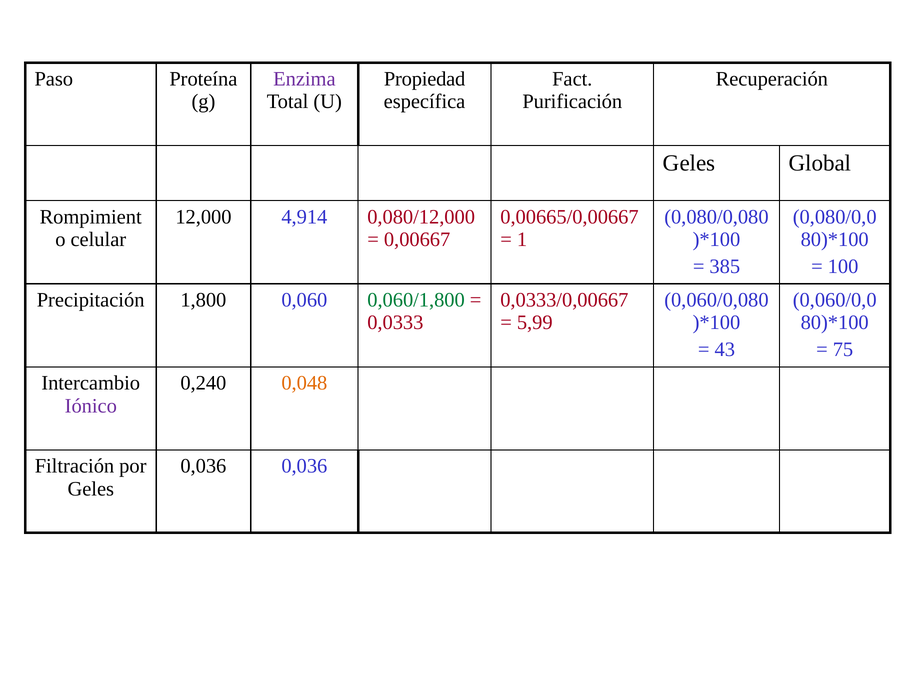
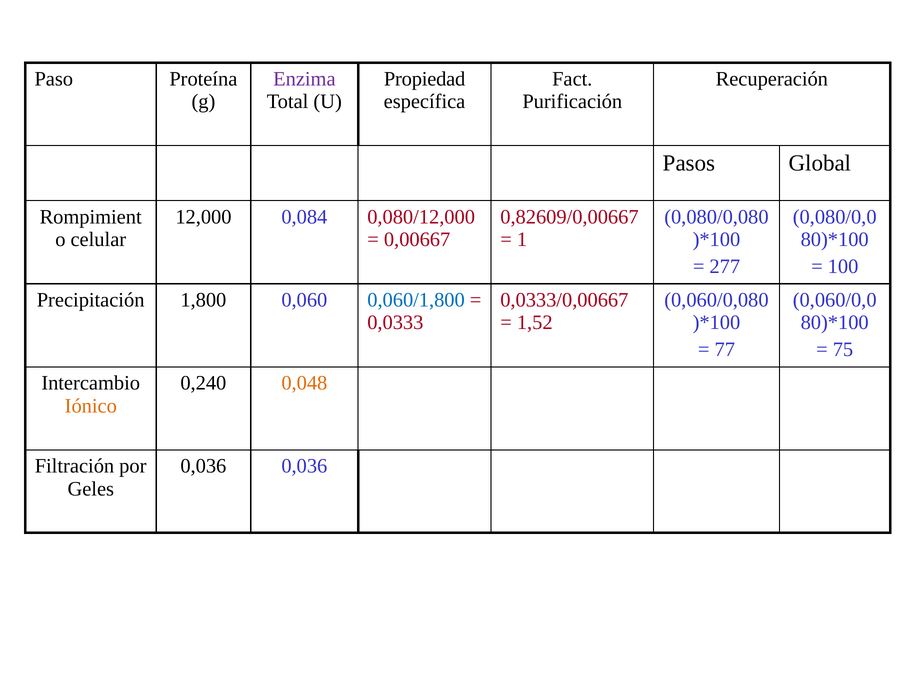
Geles at (689, 163): Geles -> Pasos
4,914: 4,914 -> 0,084
0,00665/0,00667: 0,00665/0,00667 -> 0,82609/0,00667
385: 385 -> 277
0,060/1,800 colour: green -> blue
5,99: 5,99 -> 1,52
43: 43 -> 77
Iónico colour: purple -> orange
